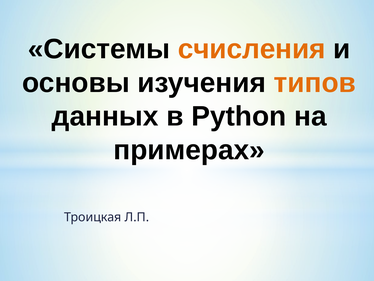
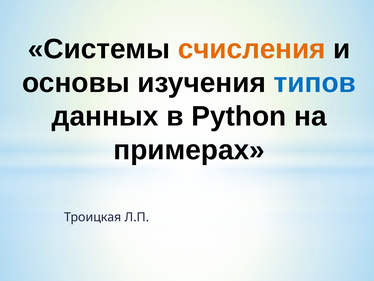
типов colour: orange -> blue
